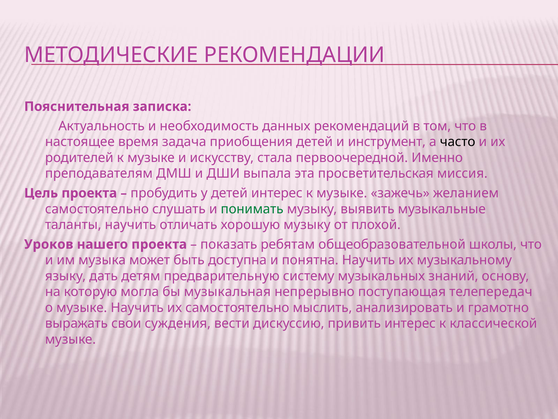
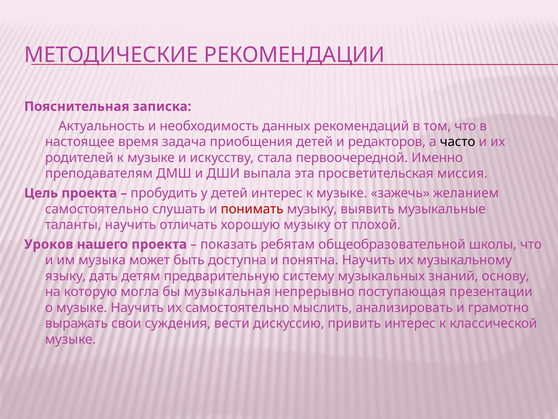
инструмент: инструмент -> редакторов
понимать colour: green -> red
телепередач: телепередач -> презентации
